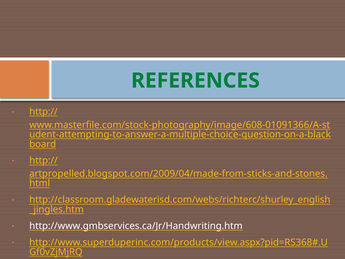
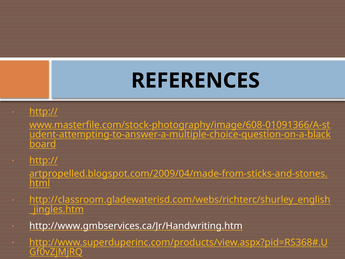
REFERENCES colour: green -> black
